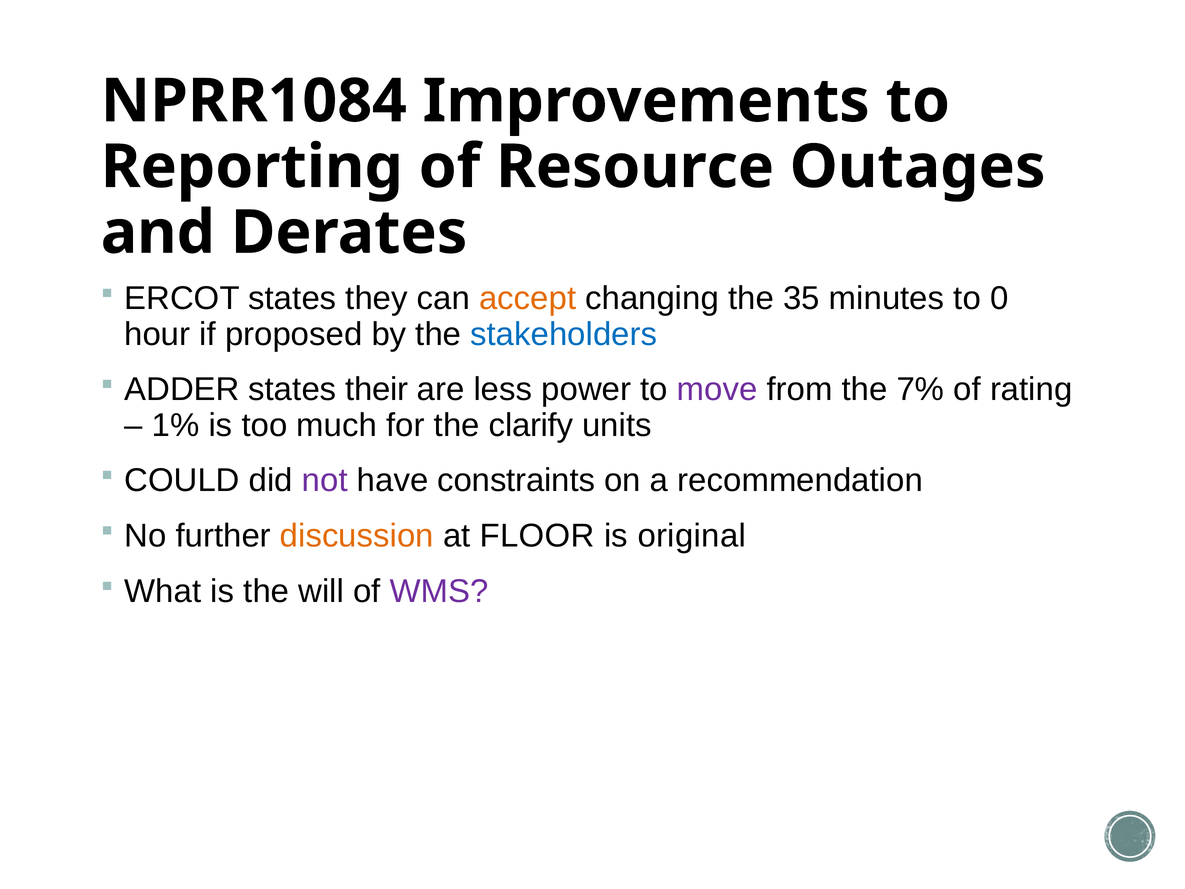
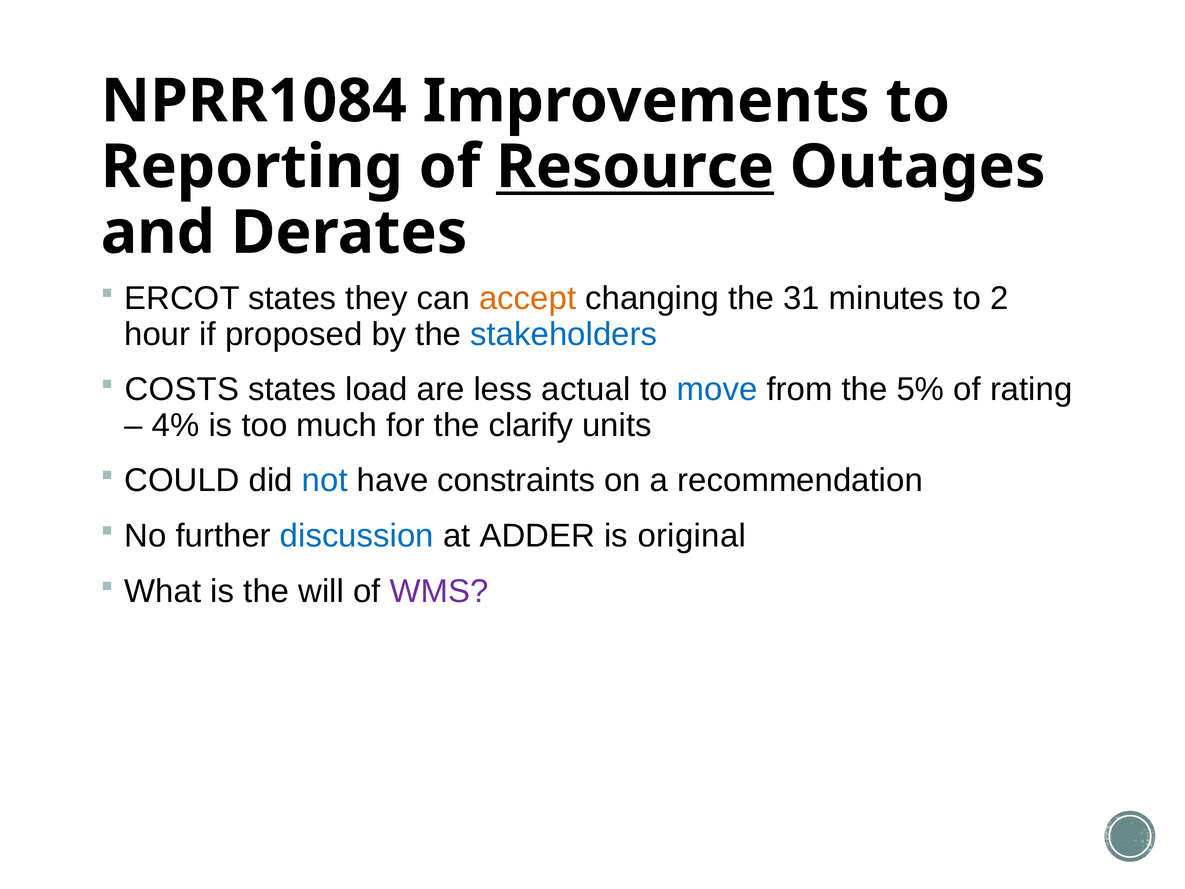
Resource underline: none -> present
35: 35 -> 31
0: 0 -> 2
ADDER: ADDER -> COSTS
their: their -> load
power: power -> actual
move colour: purple -> blue
7%: 7% -> 5%
1%: 1% -> 4%
not colour: purple -> blue
discussion colour: orange -> blue
FLOOR: FLOOR -> ADDER
